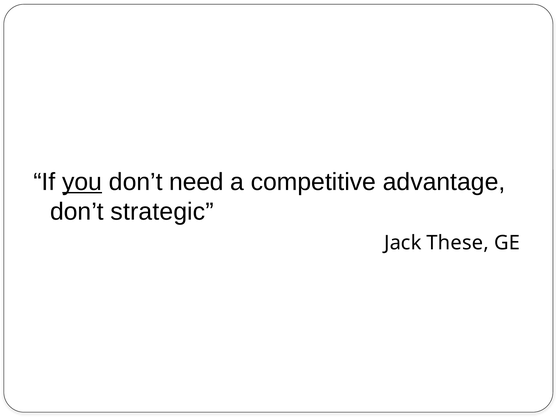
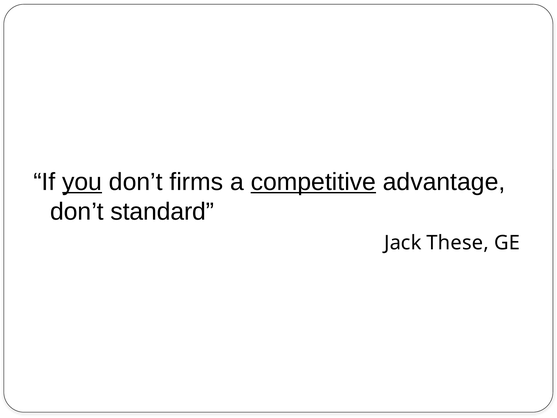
need: need -> firms
competitive underline: none -> present
strategic: strategic -> standard
